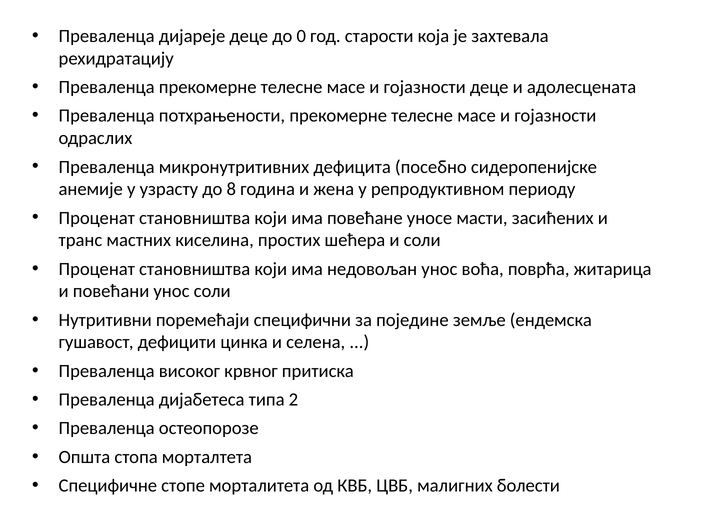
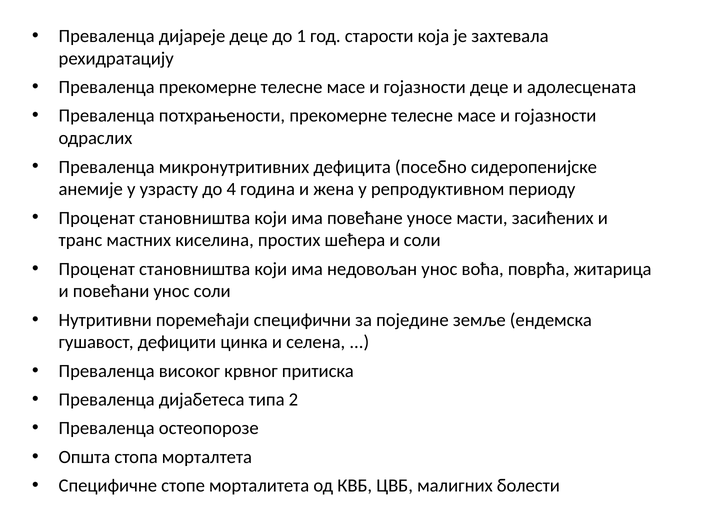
0: 0 -> 1
8: 8 -> 4
